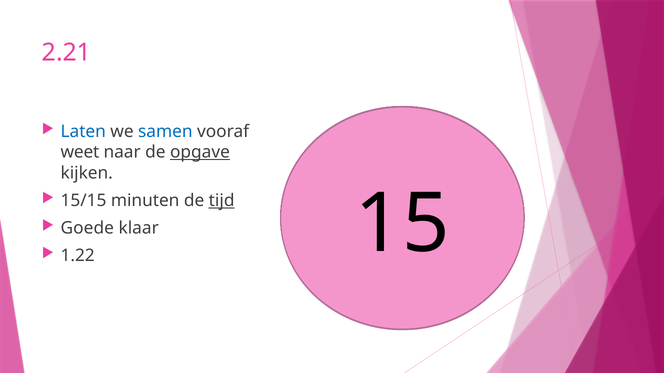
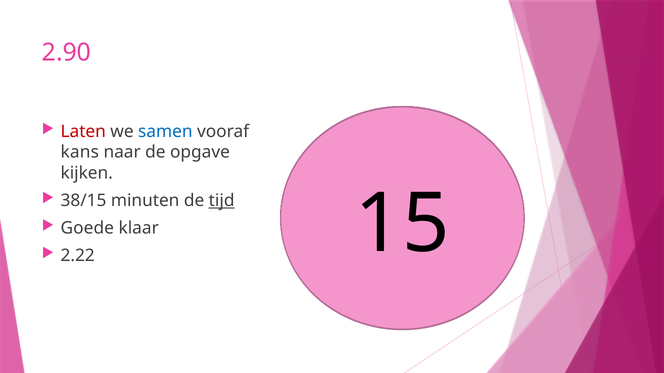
2.21: 2.21 -> 2.90
Laten colour: blue -> red
weet: weet -> kans
opgave underline: present -> none
15/15: 15/15 -> 38/15
1.22: 1.22 -> 2.22
